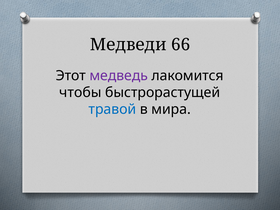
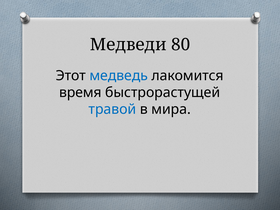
66: 66 -> 80
медведь colour: purple -> blue
чтобы: чтобы -> время
